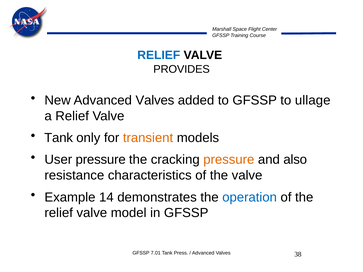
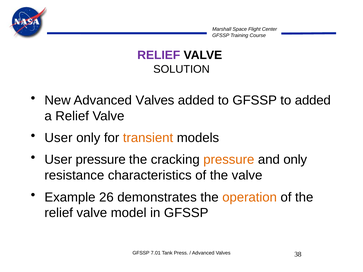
RELIEF at (159, 55) colour: blue -> purple
PROVIDES: PROVIDES -> SOLUTION
to ullage: ullage -> added
Tank at (59, 138): Tank -> User
and also: also -> only
14: 14 -> 26
operation colour: blue -> orange
